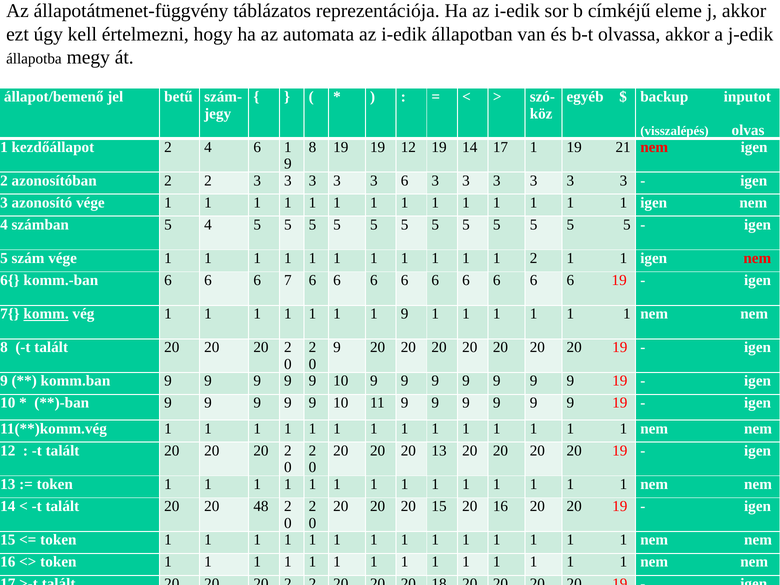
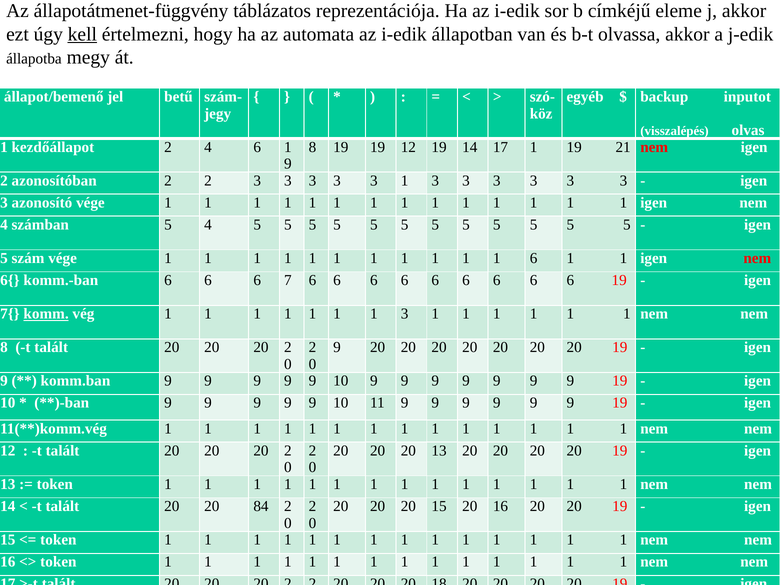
kell underline: none -> present
3 3 6: 6 -> 1
1 2: 2 -> 6
1 1 9: 9 -> 3
48: 48 -> 84
